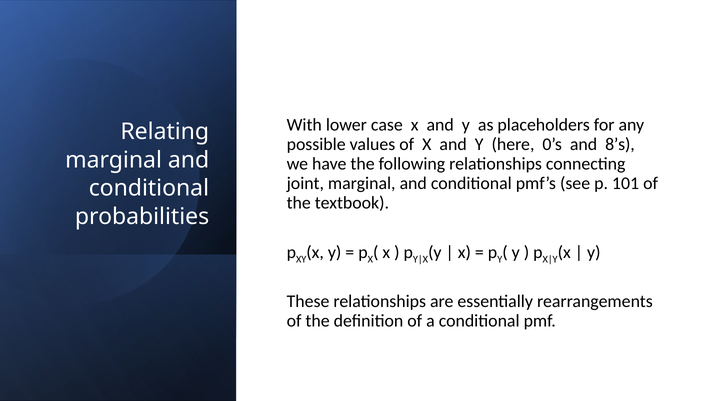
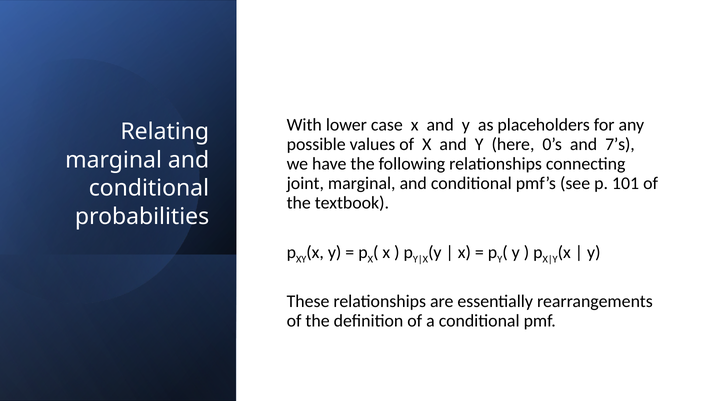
8’s: 8’s -> 7’s
